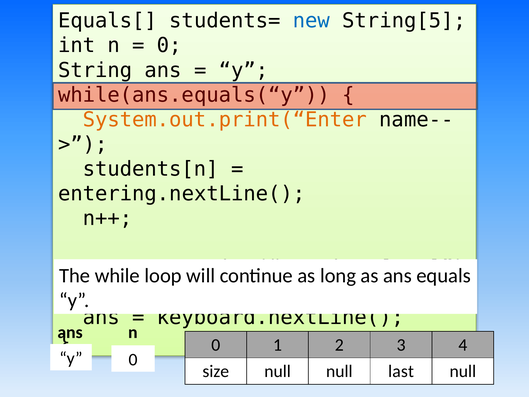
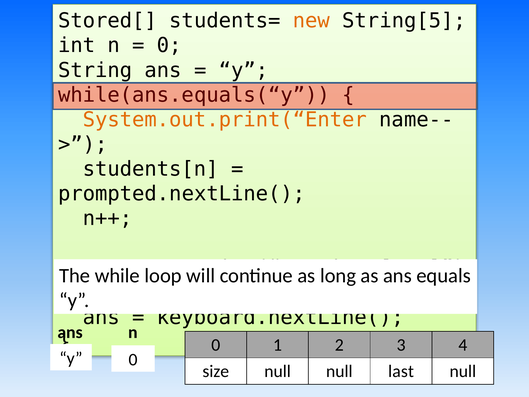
Equals[: Equals[ -> Stored[
new colour: blue -> orange
entering.nextLine(: entering.nextLine( -> prompted.nextLine(
